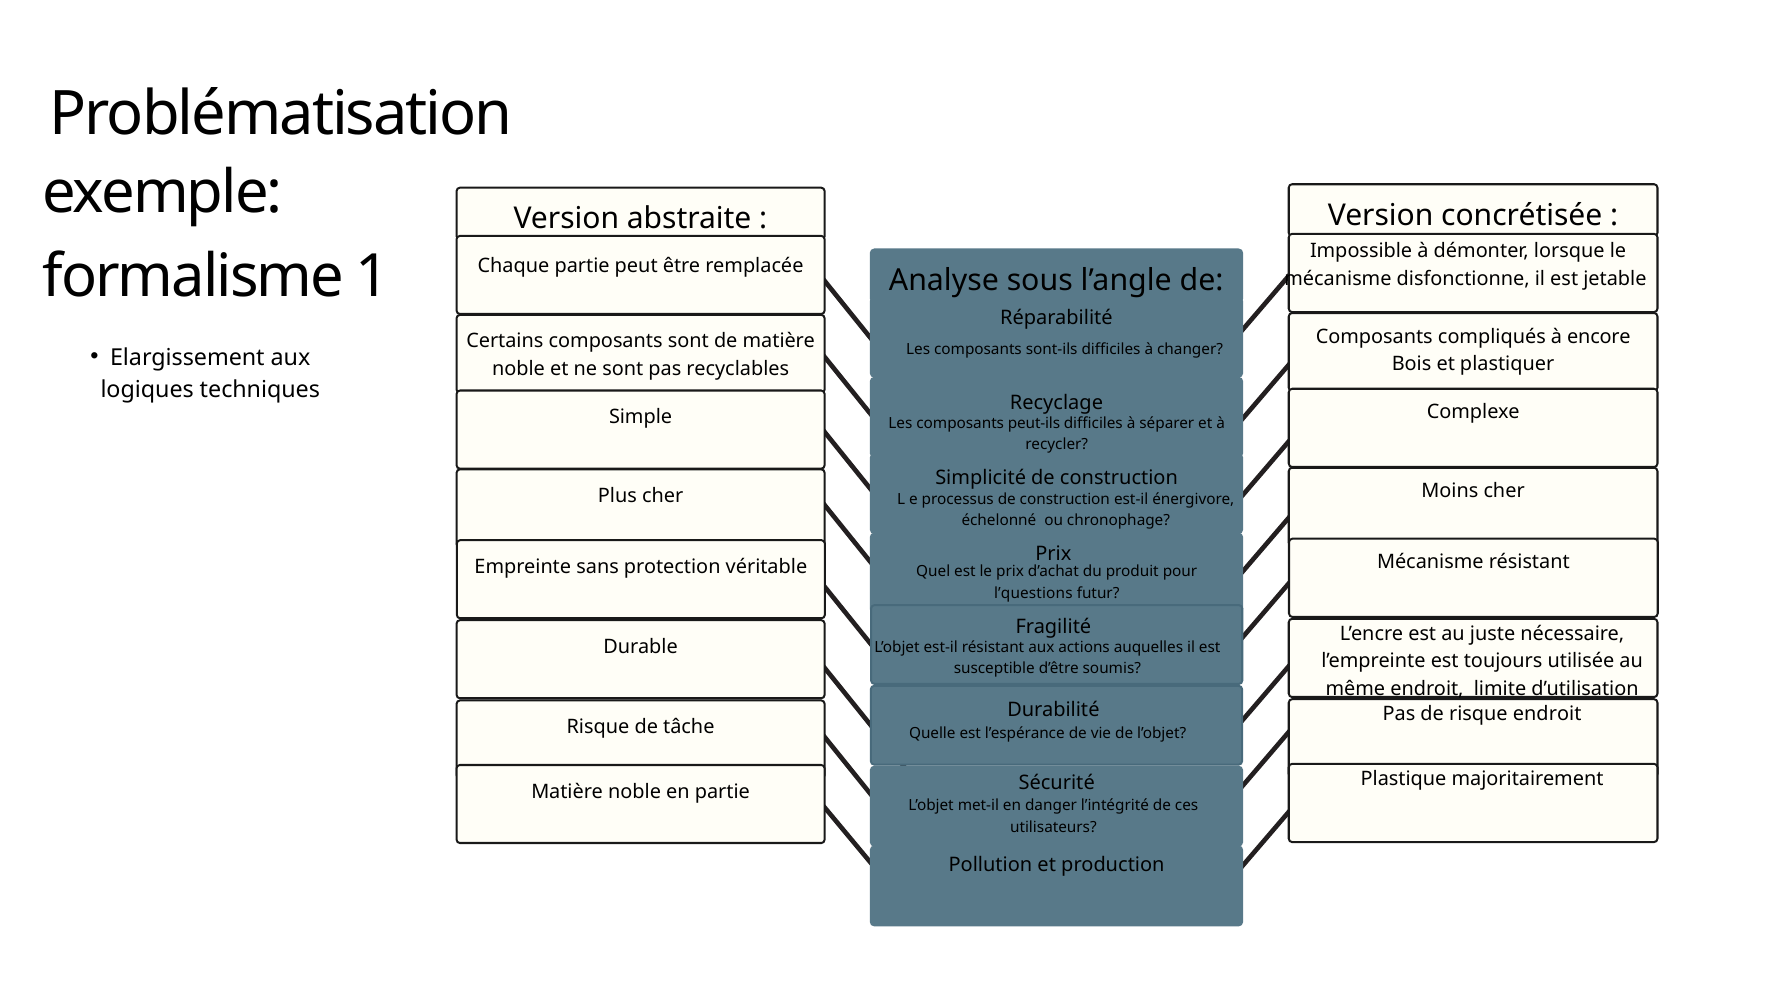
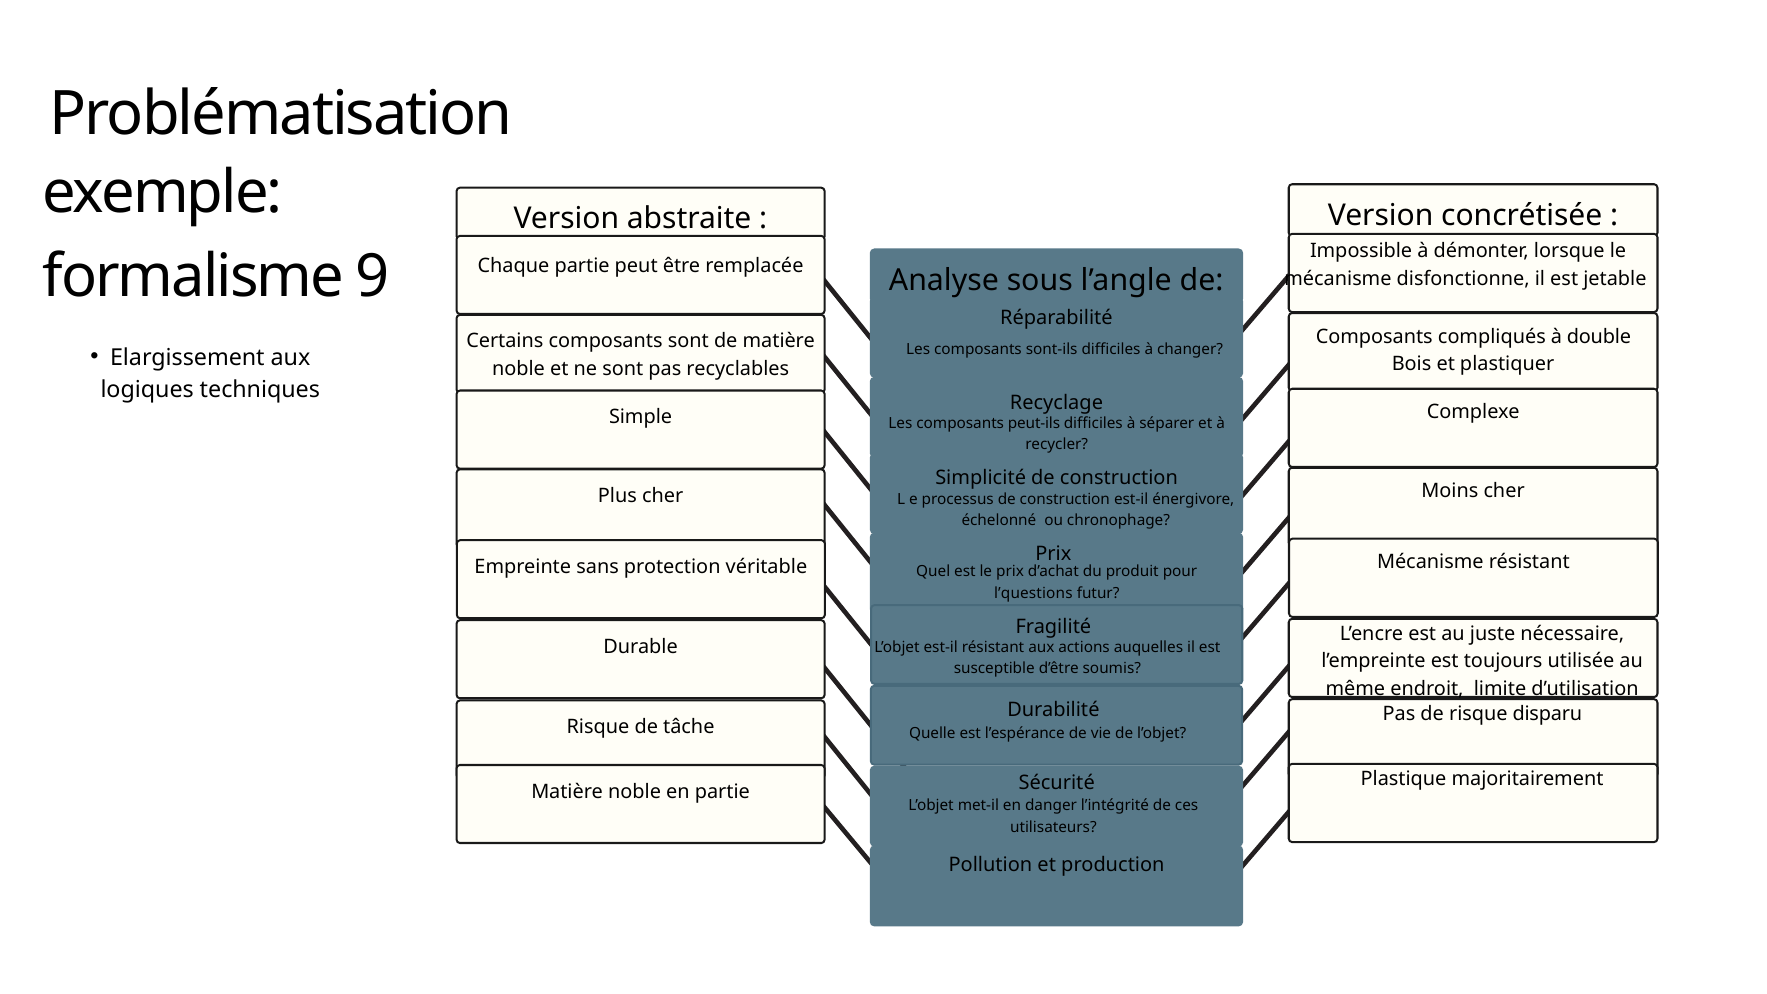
1: 1 -> 9
encore: encore -> double
endroit at (1547, 714): endroit -> disparu
